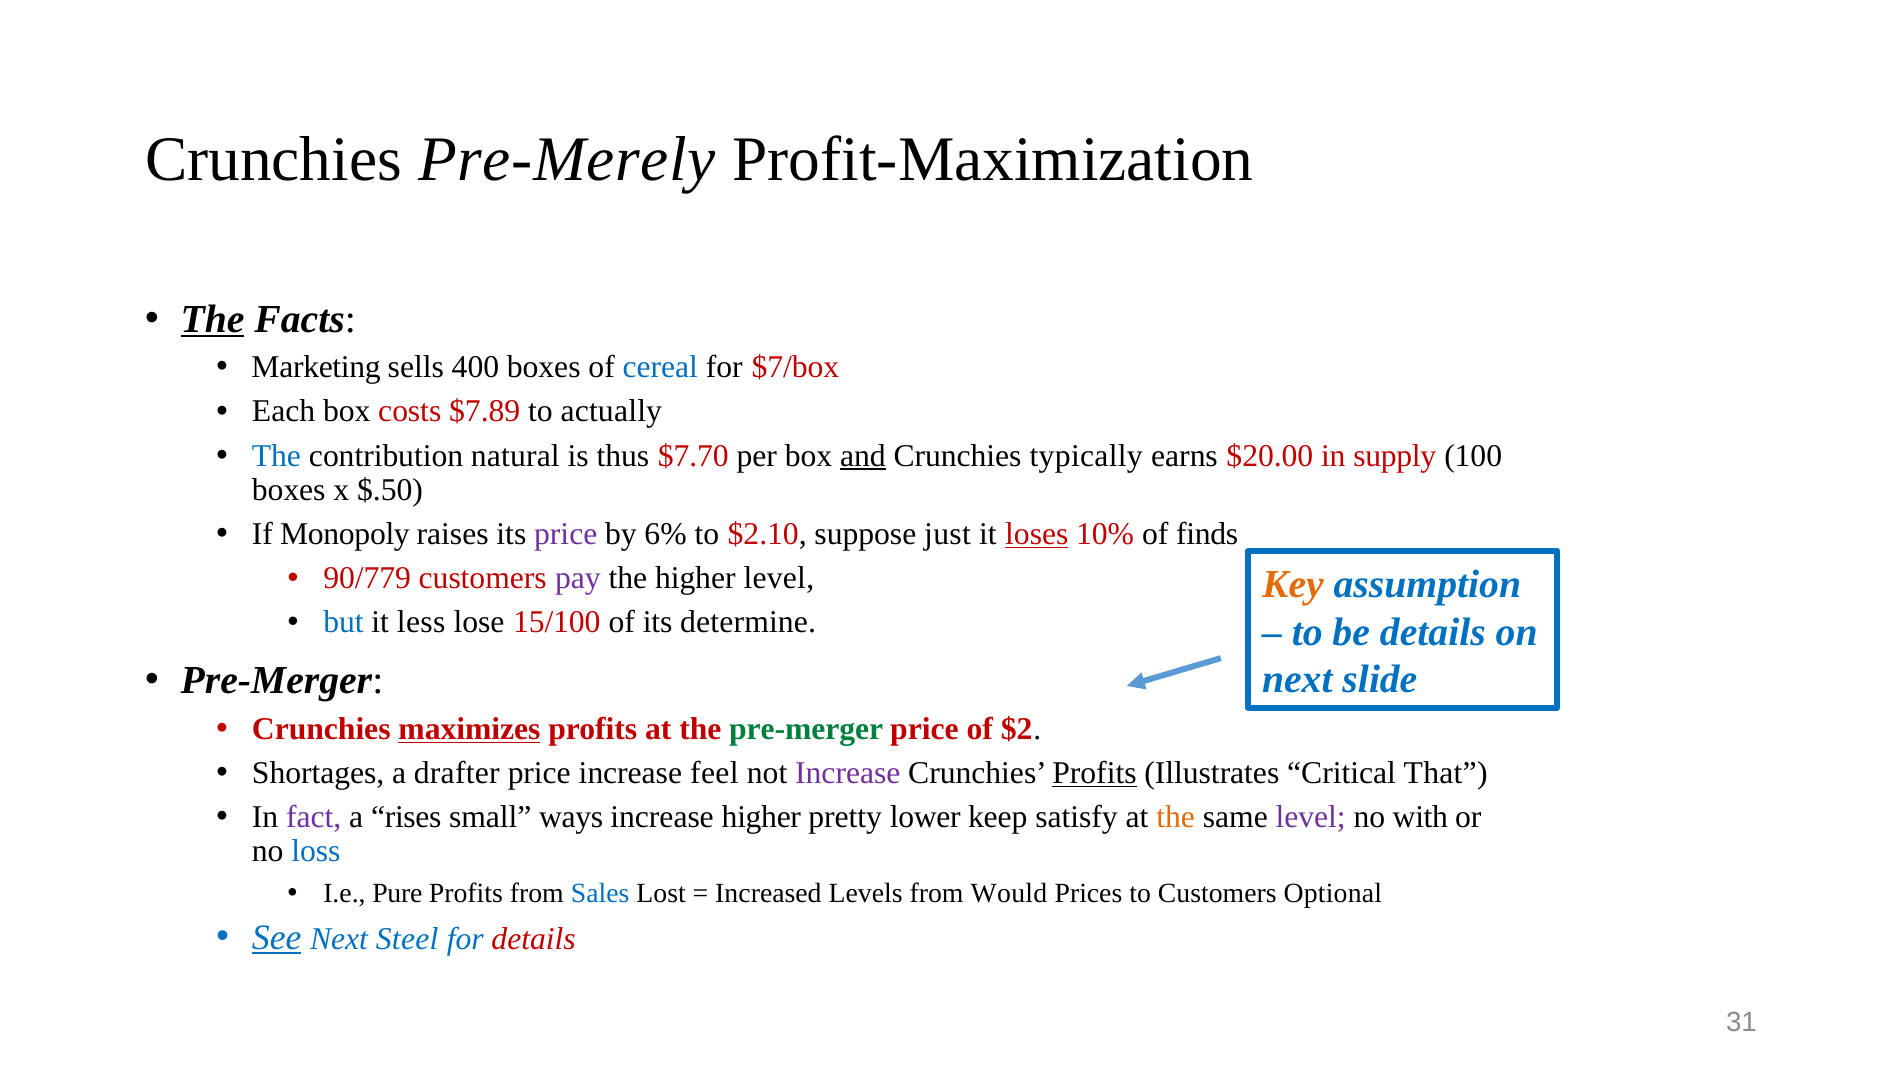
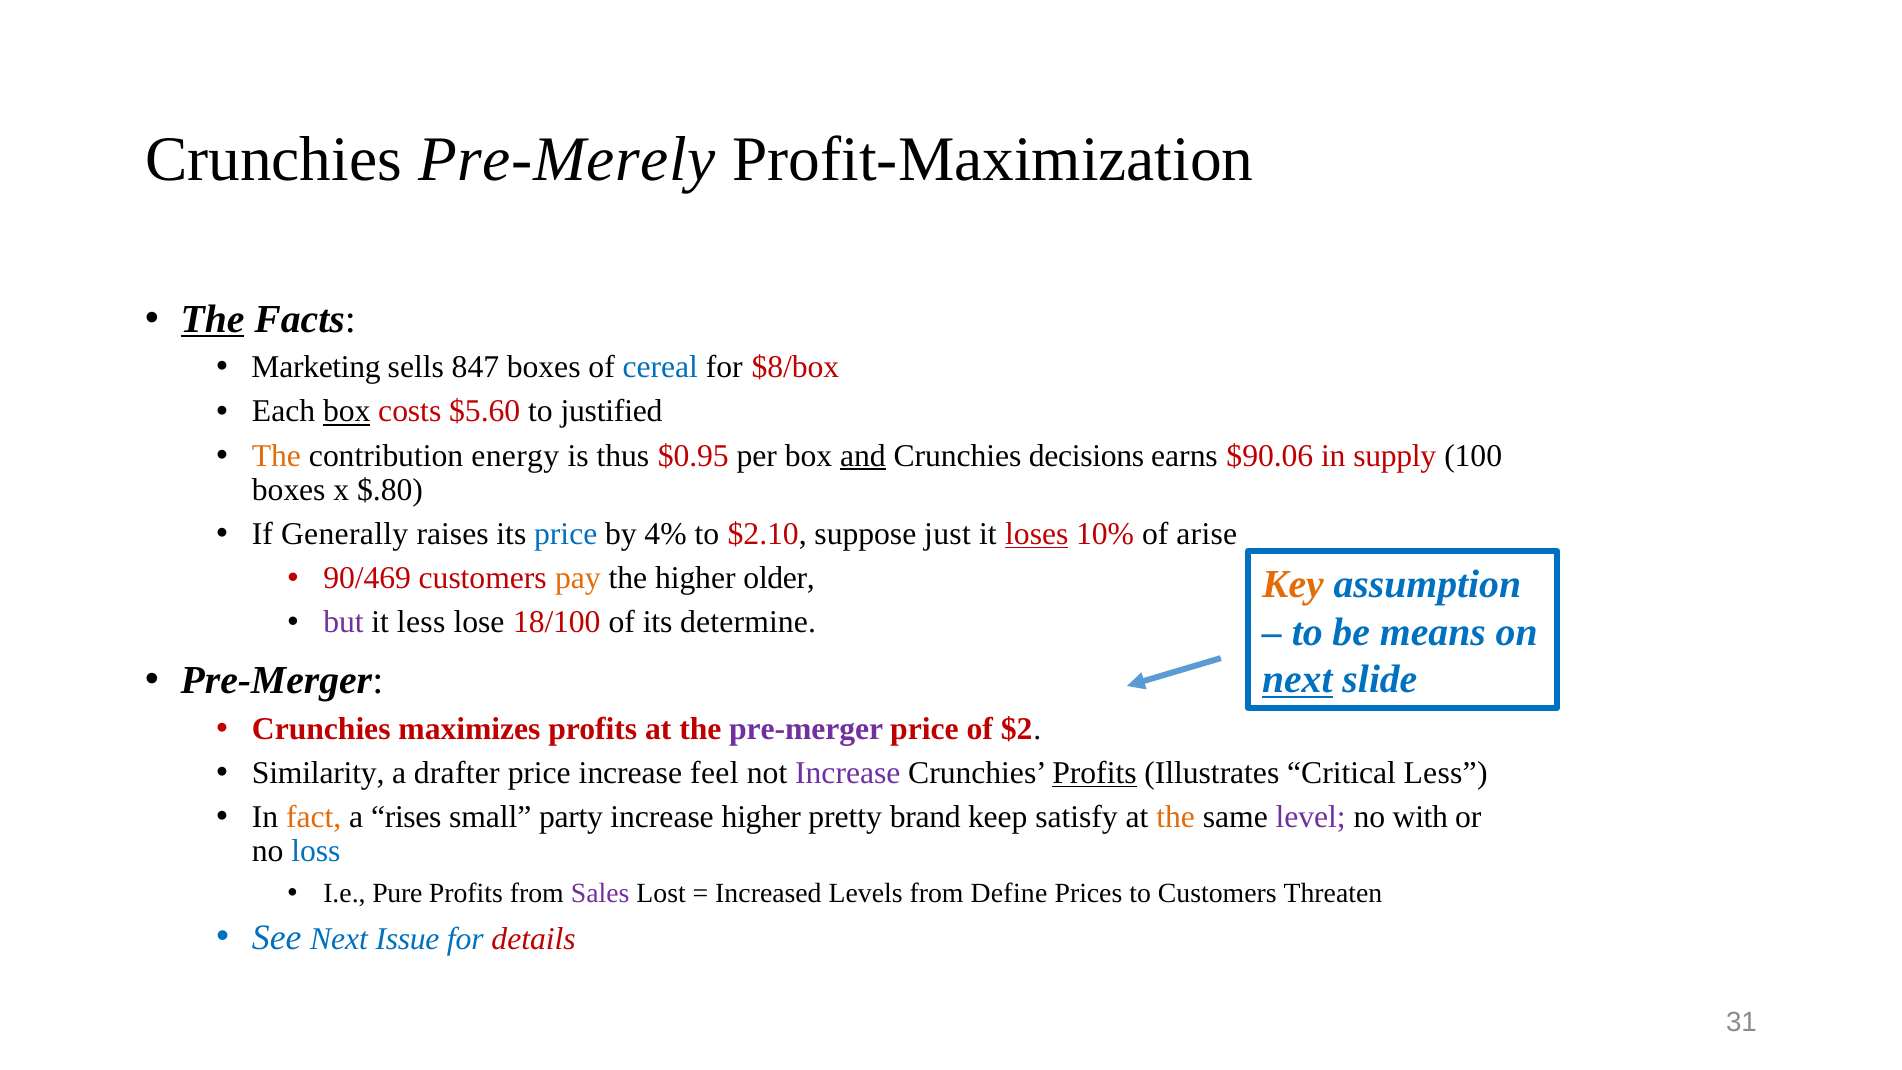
400: 400 -> 847
$7/box: $7/box -> $8/box
box at (347, 411) underline: none -> present
$7.89: $7.89 -> $5.60
actually: actually -> justified
The at (277, 456) colour: blue -> orange
natural: natural -> energy
$7.70: $7.70 -> $0.95
typically: typically -> decisions
$20.00: $20.00 -> $90.06
$.50: $.50 -> $.80
Monopoly: Monopoly -> Generally
price at (566, 534) colour: purple -> blue
6%: 6% -> 4%
finds: finds -> arise
90/779: 90/779 -> 90/469
pay colour: purple -> orange
higher level: level -> older
but colour: blue -> purple
15/100: 15/100 -> 18/100
be details: details -> means
next at (1297, 680) underline: none -> present
maximizes underline: present -> none
pre-merger at (806, 729) colour: green -> purple
Shortages: Shortages -> Similarity
Critical That: That -> Less
fact colour: purple -> orange
ways: ways -> party
lower: lower -> brand
Sales colour: blue -> purple
Would: Would -> Define
Optional: Optional -> Threaten
See underline: present -> none
Steel: Steel -> Issue
